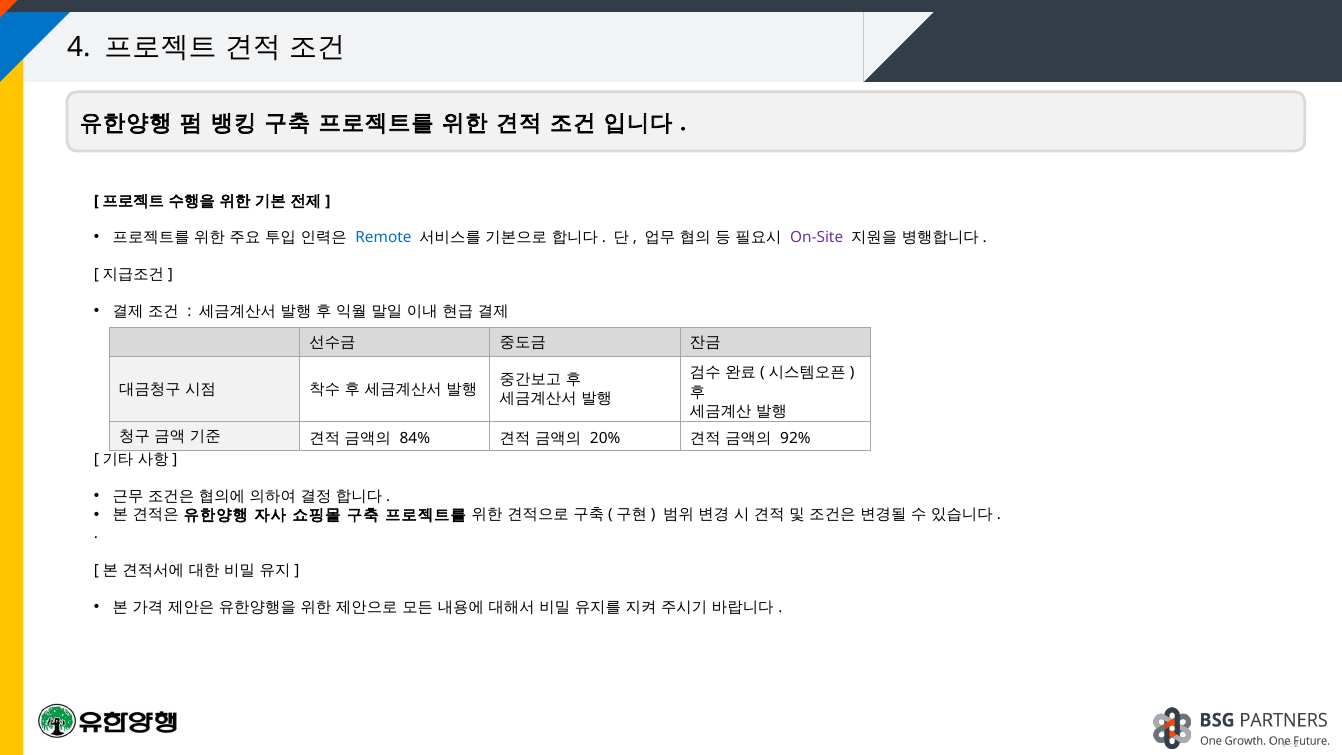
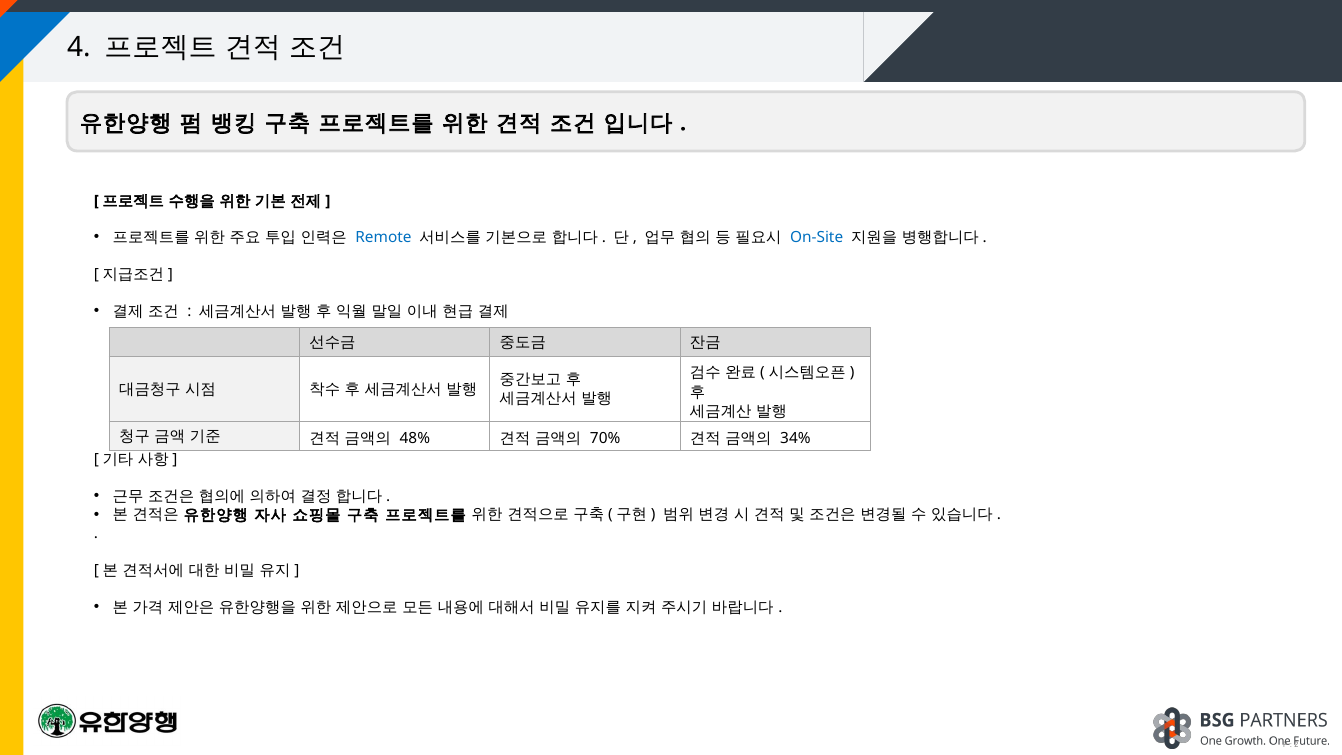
On-Site colour: purple -> blue
84%: 84% -> 48%
20%: 20% -> 70%
92%: 92% -> 34%
